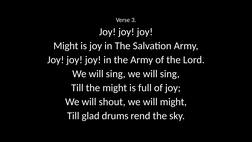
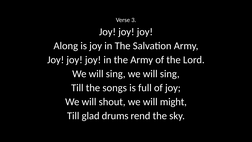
Might at (66, 46): Might -> Along
the might: might -> songs
